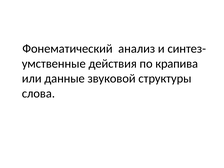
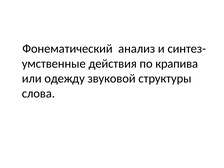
данные: данные -> одежду
